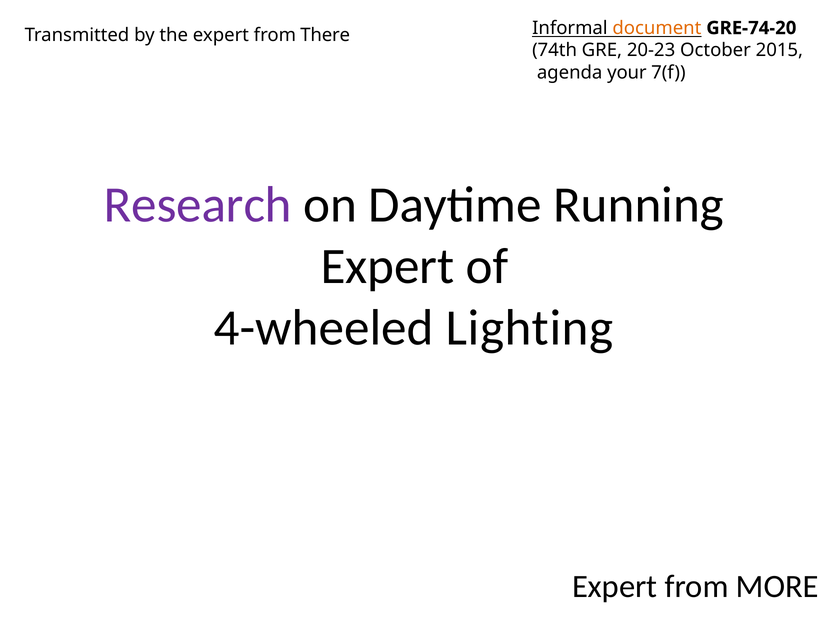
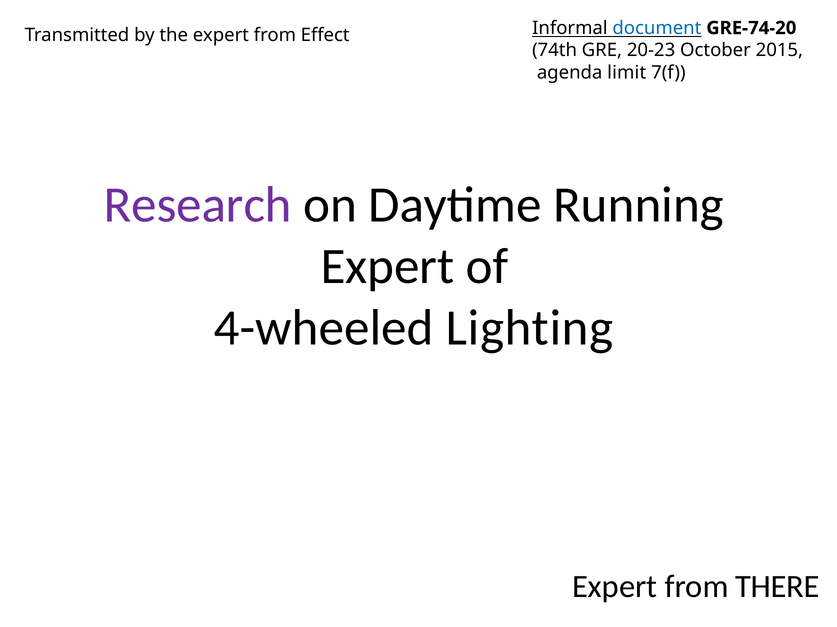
There: There -> Effect
document colour: orange -> blue
your: your -> limit
MORE: MORE -> THERE
